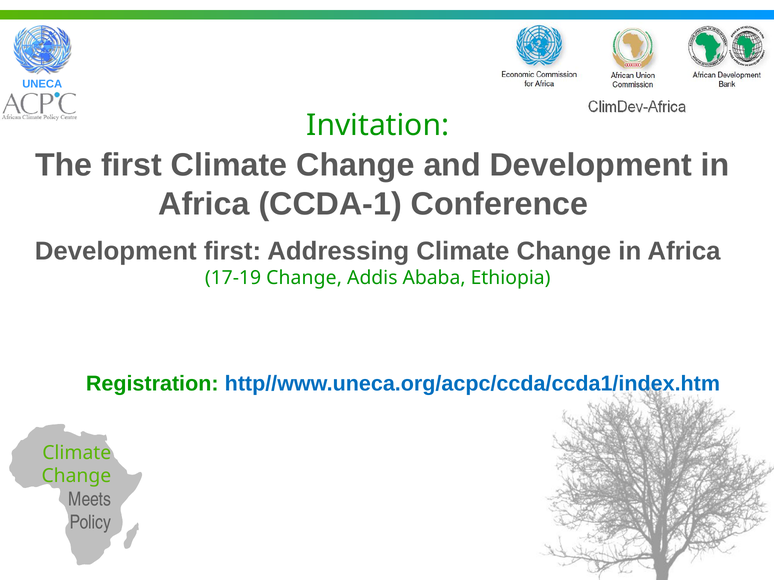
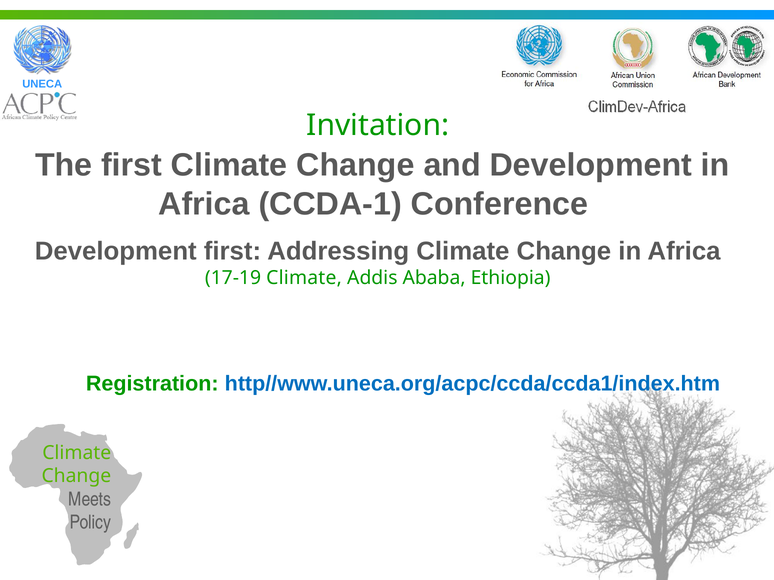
17-19 Change: Change -> Climate
